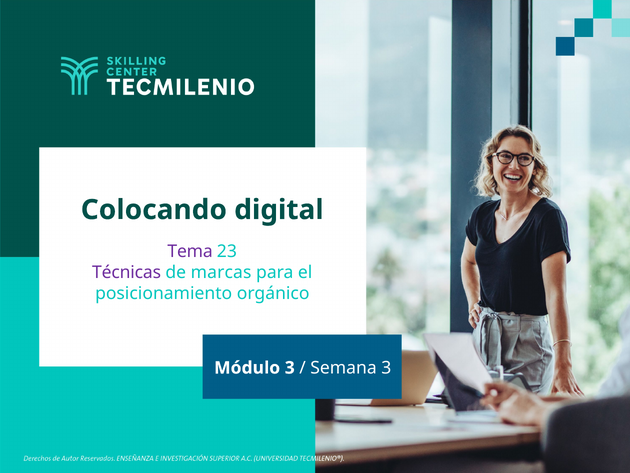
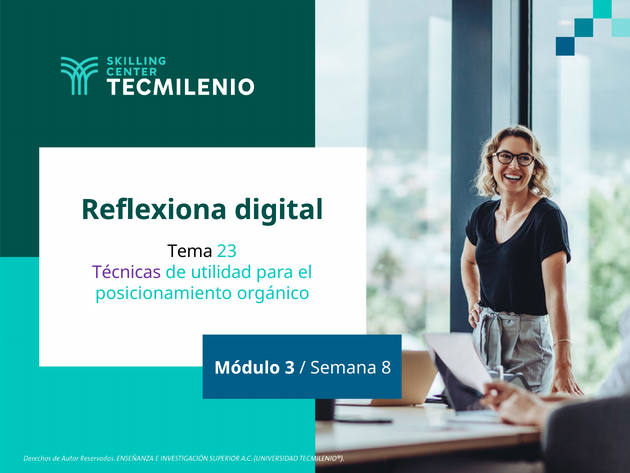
Colocando: Colocando -> Reflexiona
Tema colour: purple -> black
marcas: marcas -> utilidad
Semana 3: 3 -> 8
